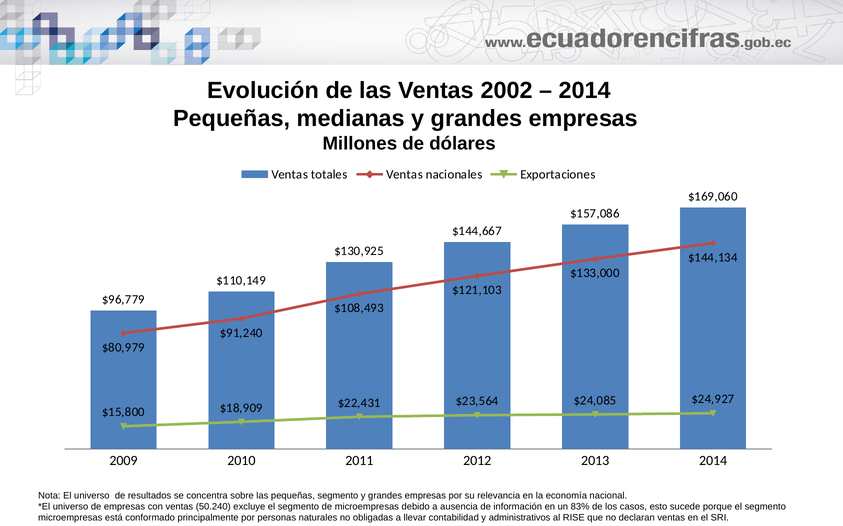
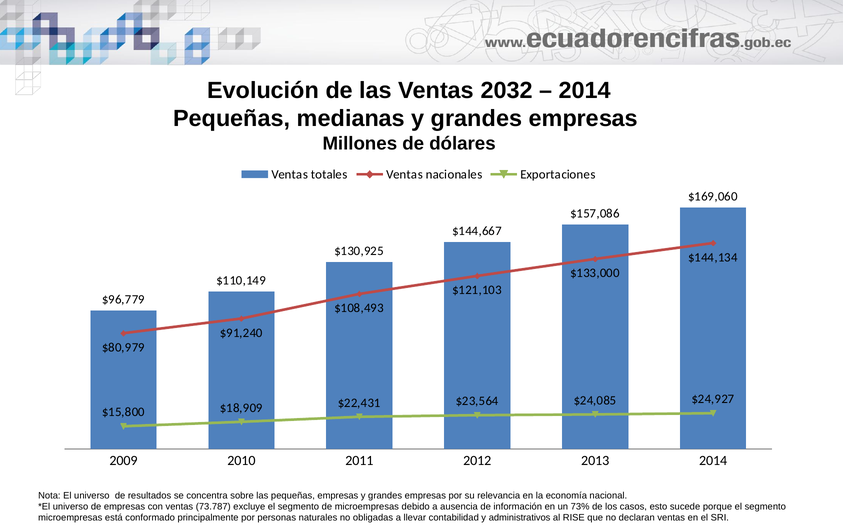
2002: 2002 -> 2032
pequeñas segmento: segmento -> empresas
50.240: 50.240 -> 73.787
83%: 83% -> 73%
